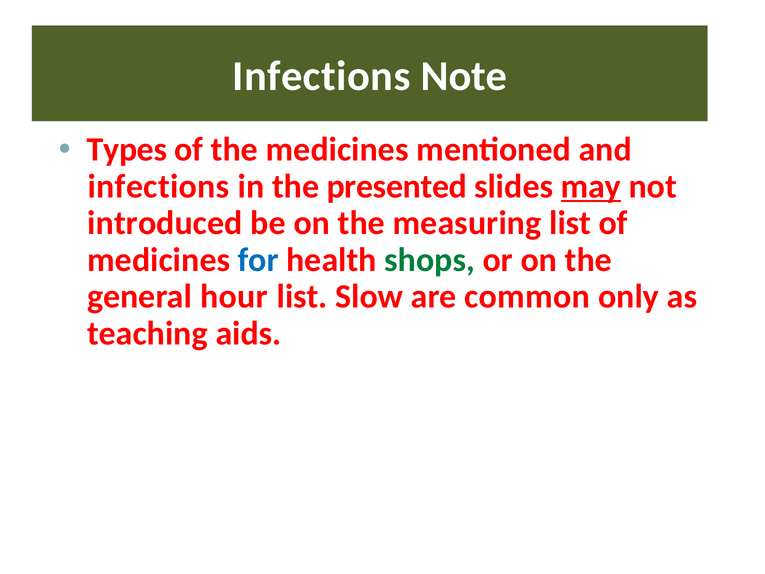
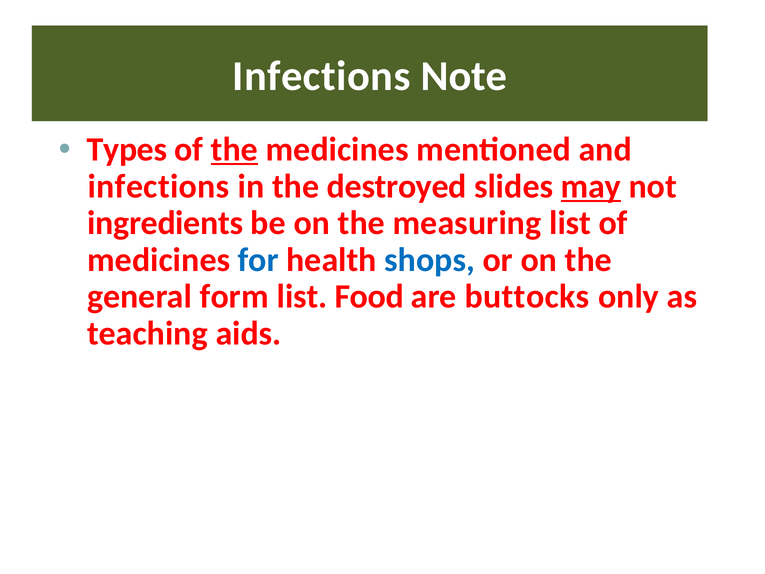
the at (234, 149) underline: none -> present
presented: presented -> destroyed
introduced: introduced -> ingredients
shops colour: green -> blue
hour: hour -> form
Slow: Slow -> Food
common: common -> buttocks
